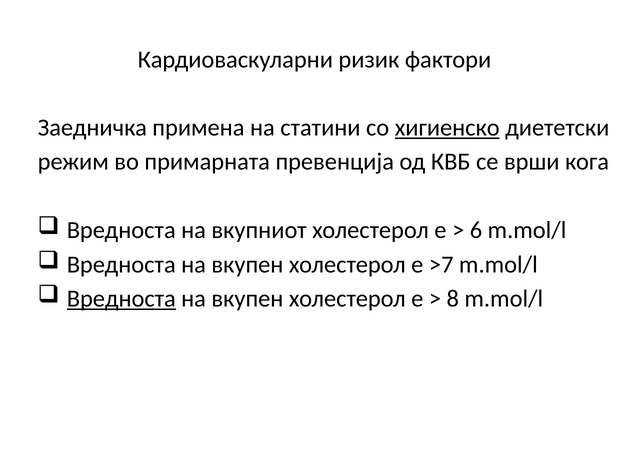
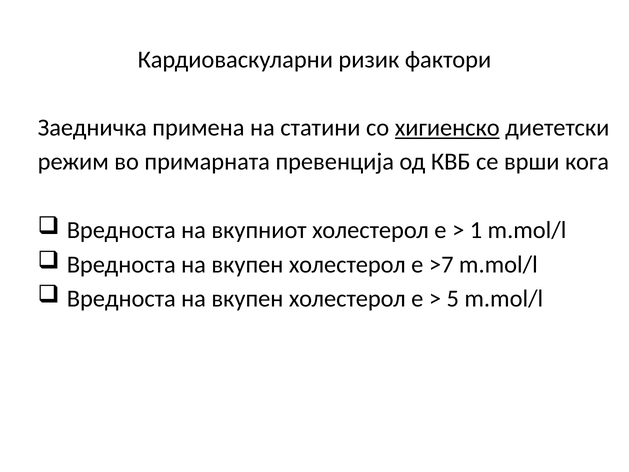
6: 6 -> 1
Вредноста at (121, 299) underline: present -> none
8: 8 -> 5
